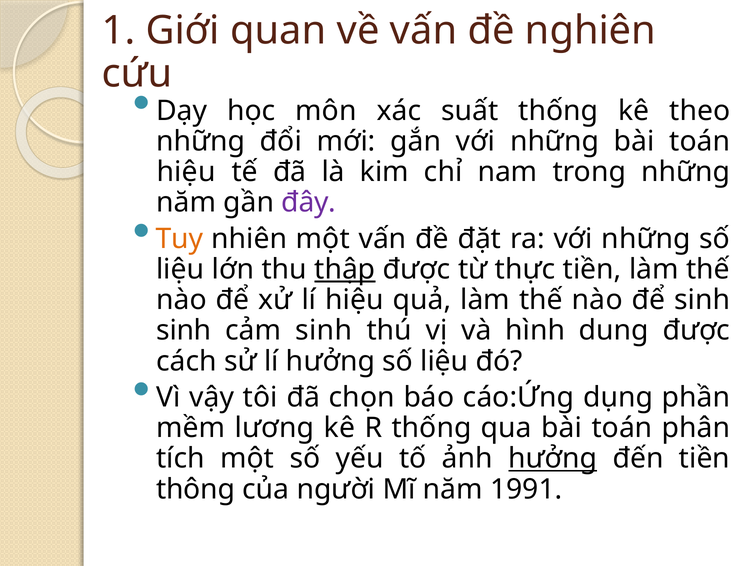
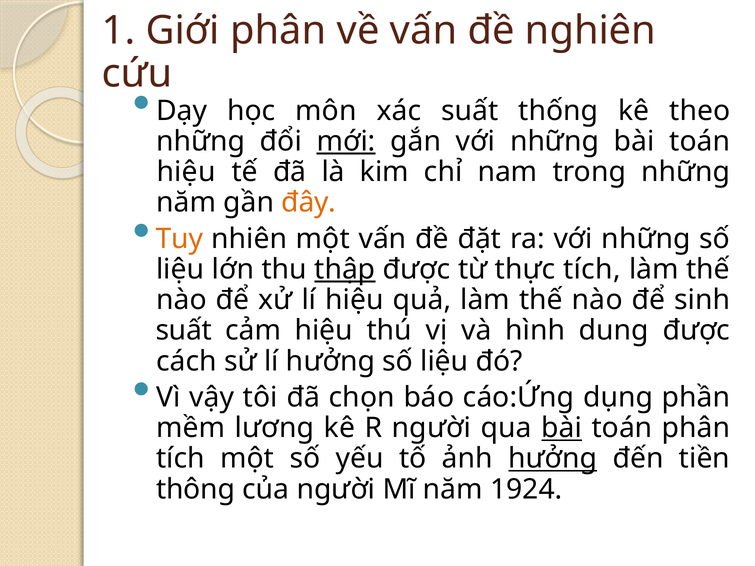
Giới quan: quan -> phân
mới underline: none -> present
đây colour: purple -> orange
thực tiền: tiền -> tích
sinh at (184, 331): sinh -> suất
cảm sinh: sinh -> hiệu
R thống: thống -> người
bài at (562, 428) underline: none -> present
1991: 1991 -> 1924
